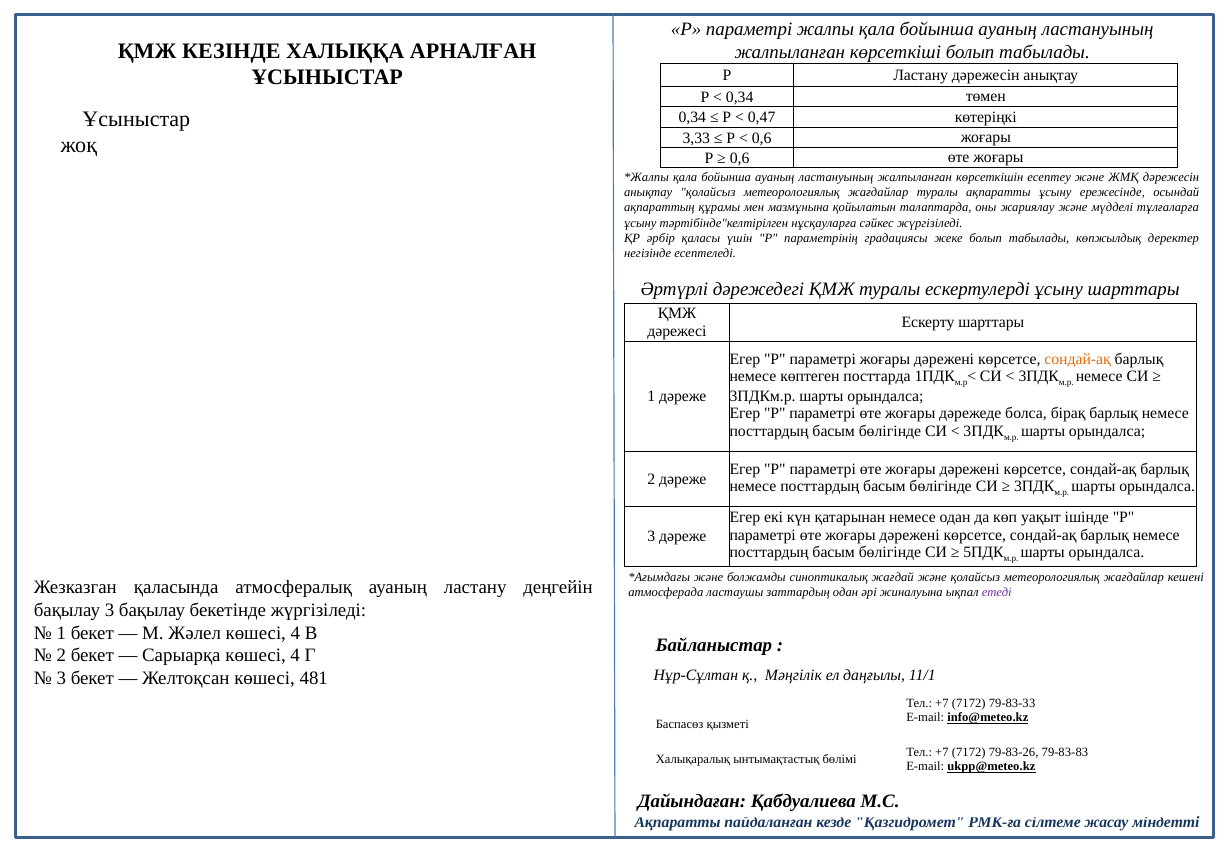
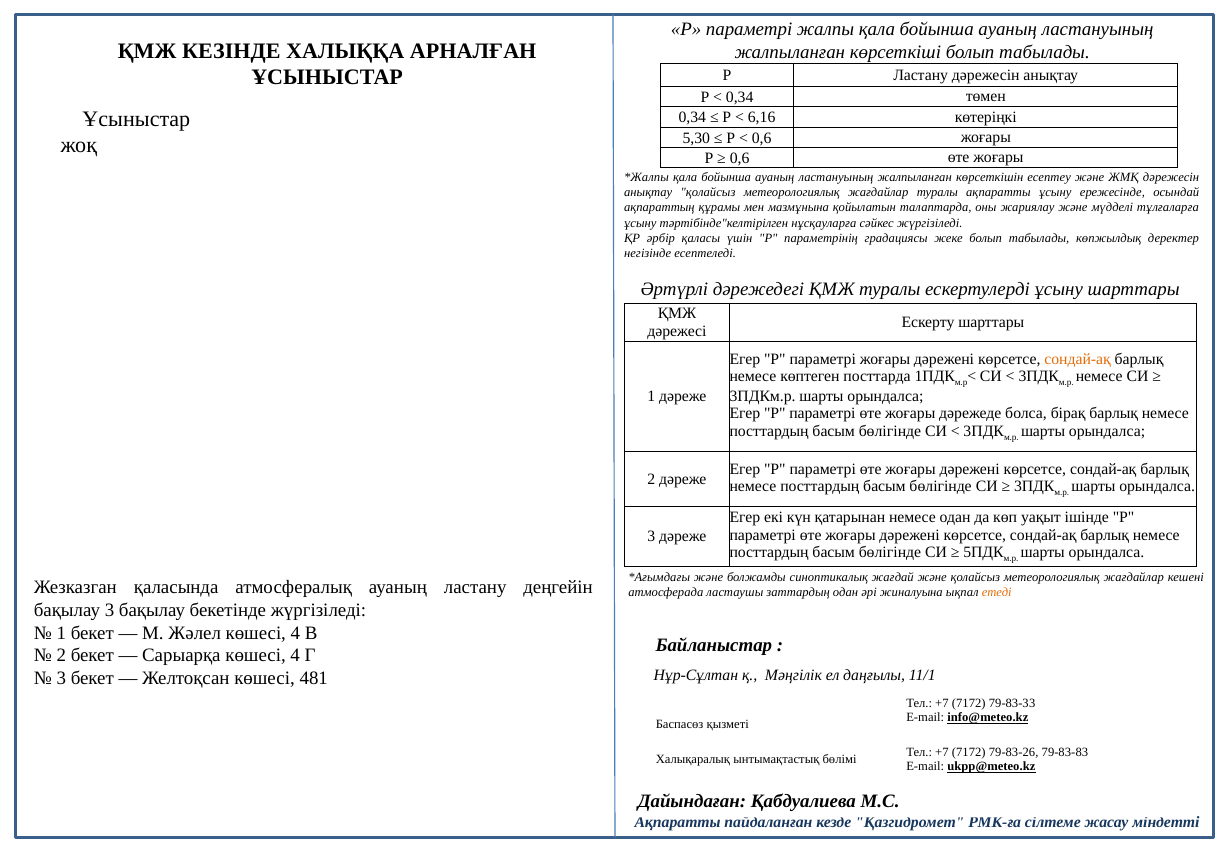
0,47: 0,47 -> 6,16
3,33: 3,33 -> 5,30
етеді colour: purple -> orange
